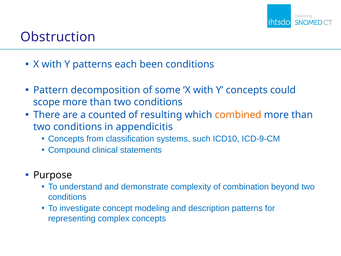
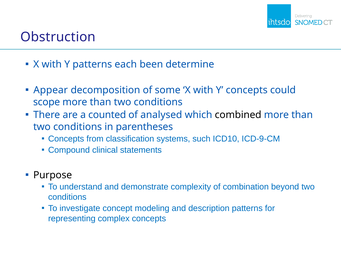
been conditions: conditions -> determine
Pattern: Pattern -> Appear
resulting: resulting -> analysed
combined colour: orange -> black
appendicitis: appendicitis -> parentheses
